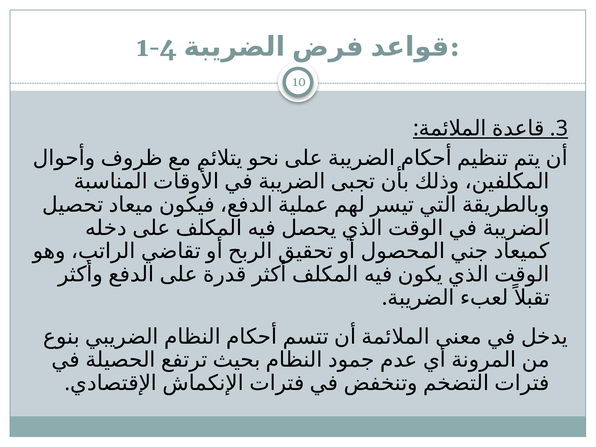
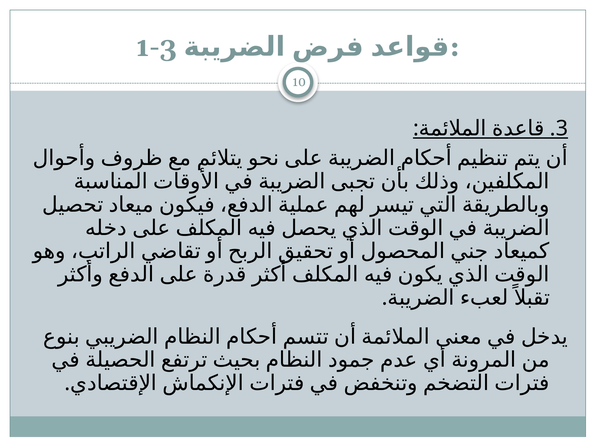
1-4: 1-4 -> 1-3
